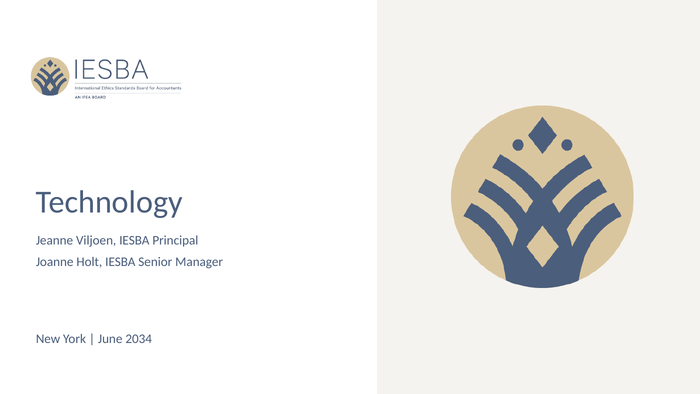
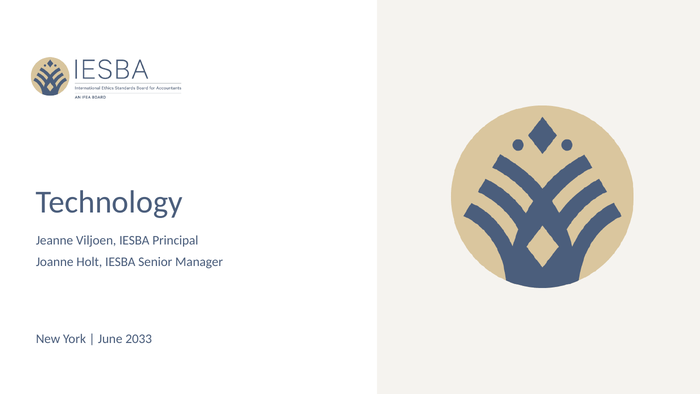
2034: 2034 -> 2033
